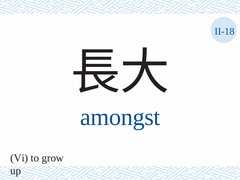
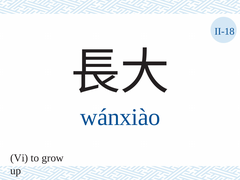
amongst: amongst -> wánxiào
